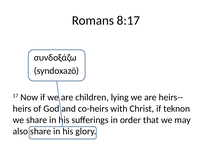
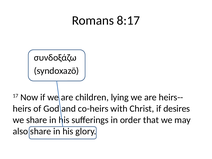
teknon: teknon -> desires
